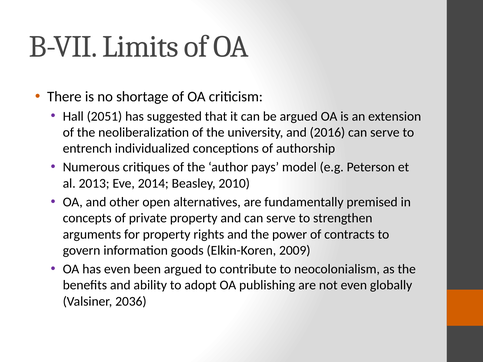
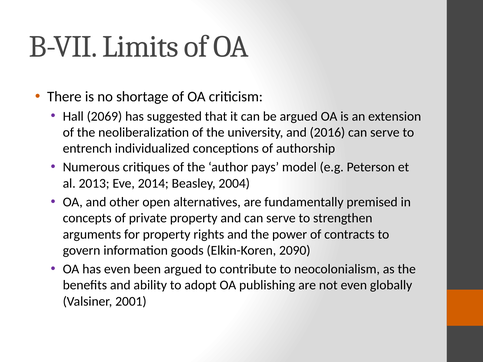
2051: 2051 -> 2069
2010: 2010 -> 2004
2009: 2009 -> 2090
2036: 2036 -> 2001
